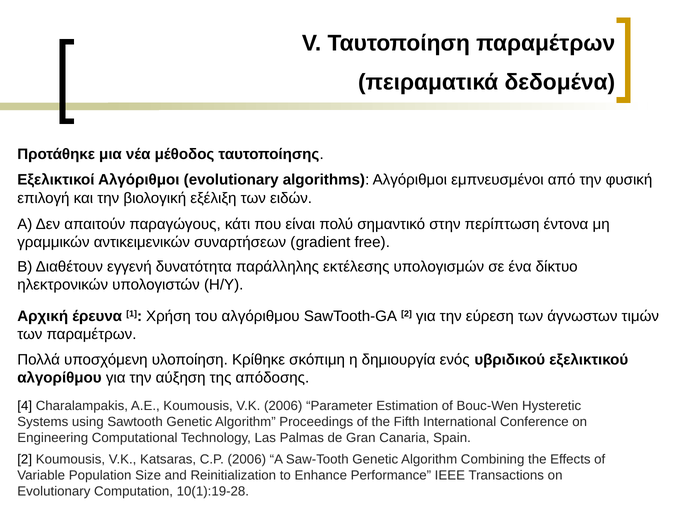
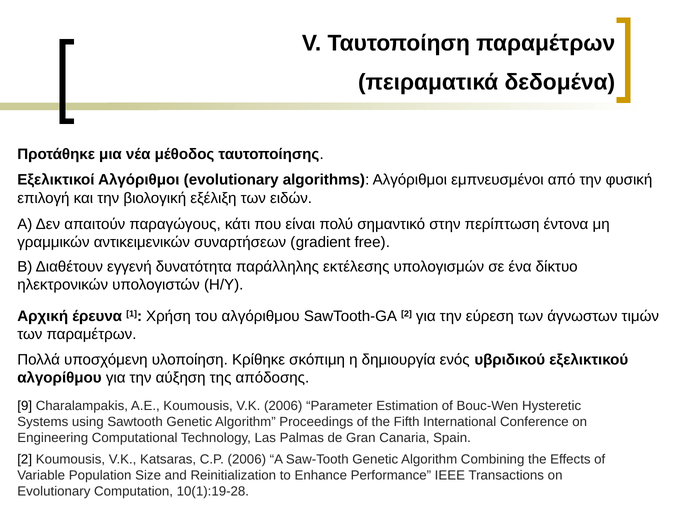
4: 4 -> 9
